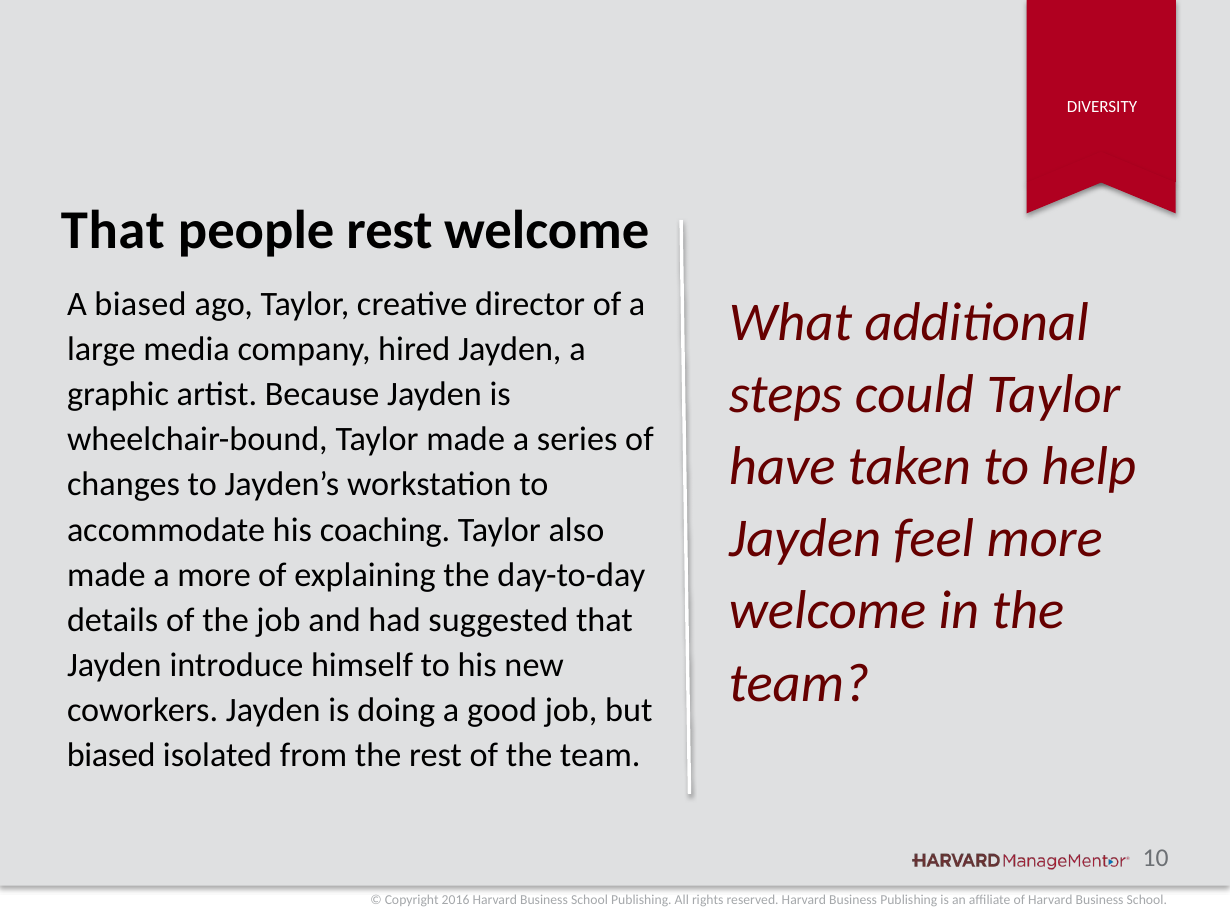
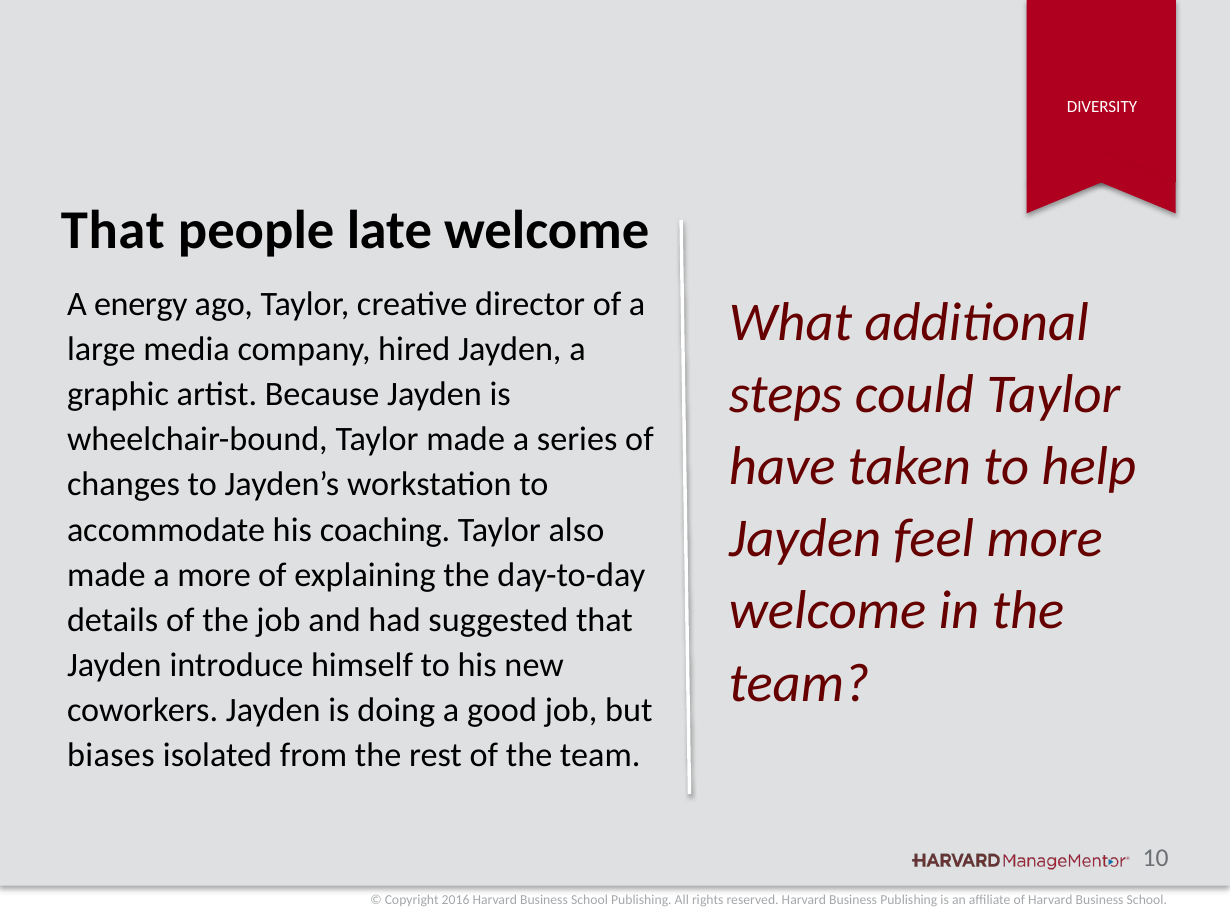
people rest: rest -> late
A biased: biased -> energy
biased at (111, 755): biased -> biases
